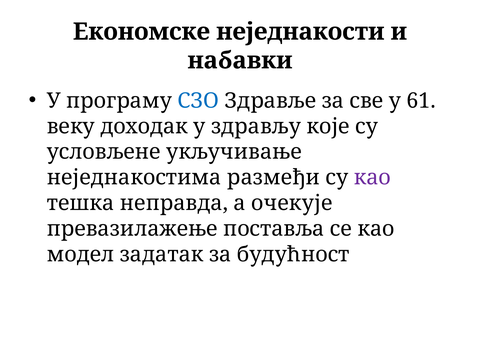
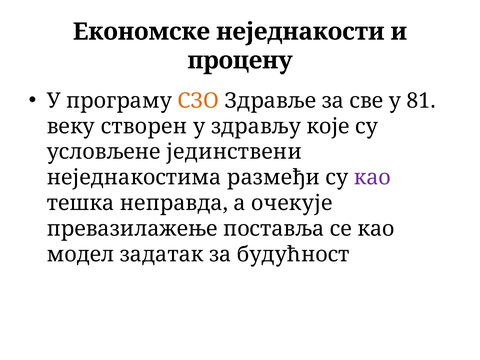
набавки: набавки -> процену
СЗО colour: blue -> orange
61: 61 -> 81
доходак: доходак -> створен
укључивање: укључивање -> јединствени
